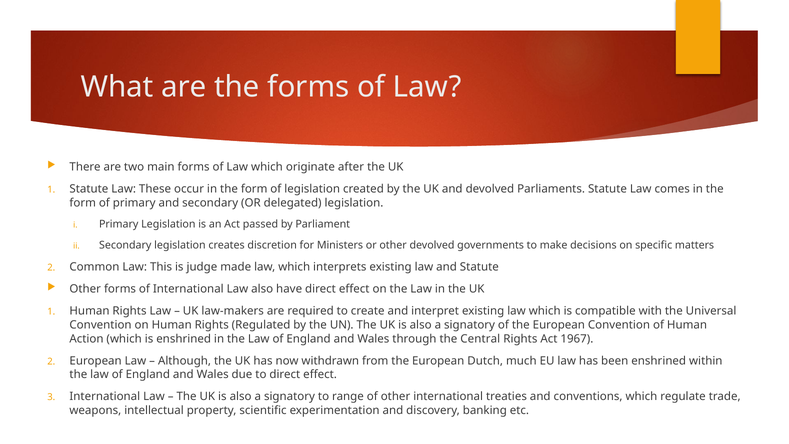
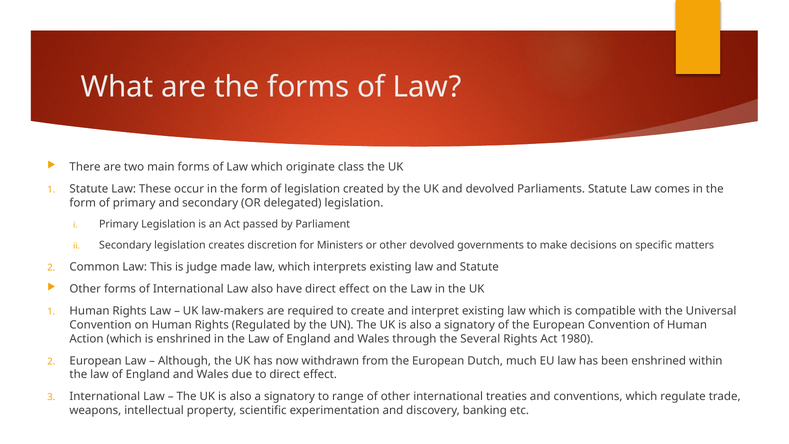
after: after -> class
Central: Central -> Several
1967: 1967 -> 1980
